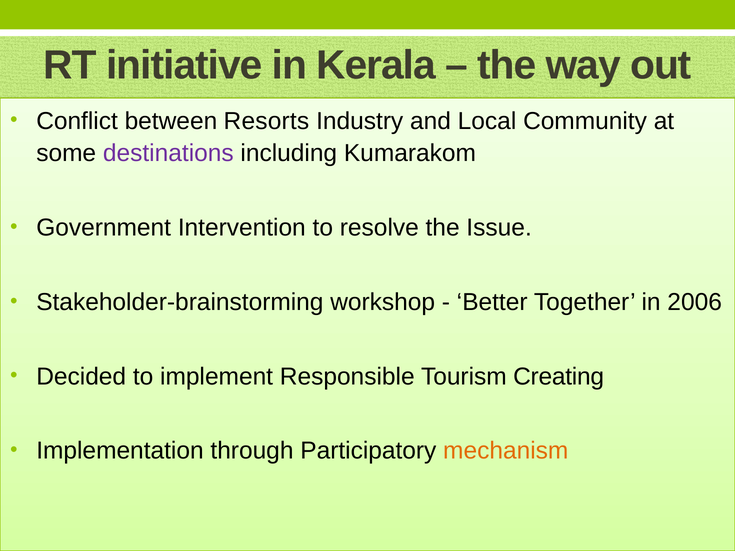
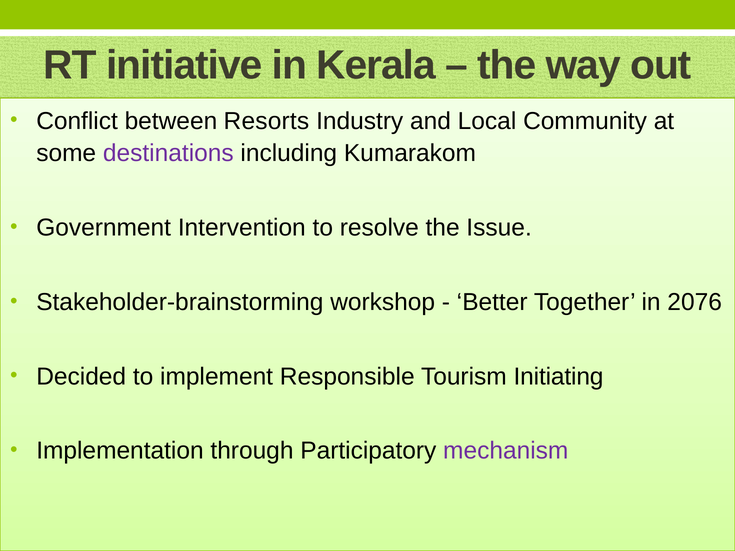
2006: 2006 -> 2076
Creating: Creating -> Initiating
mechanism colour: orange -> purple
